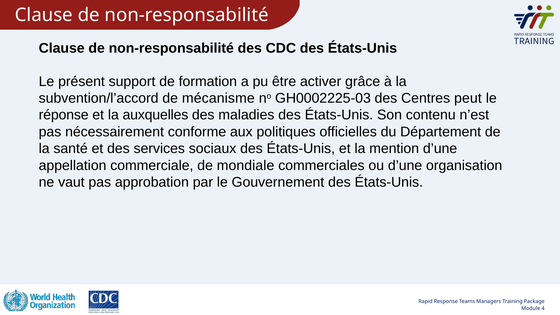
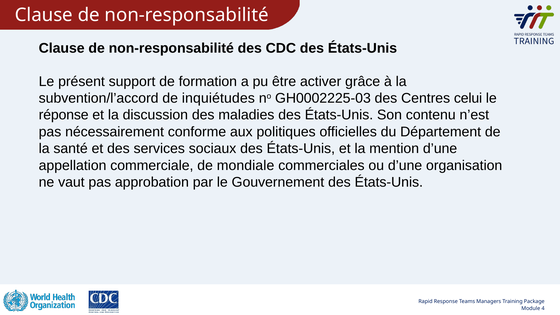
mécanisme: mécanisme -> inquiétudes
peut: peut -> celui
auxquelles: auxquelles -> discussion
